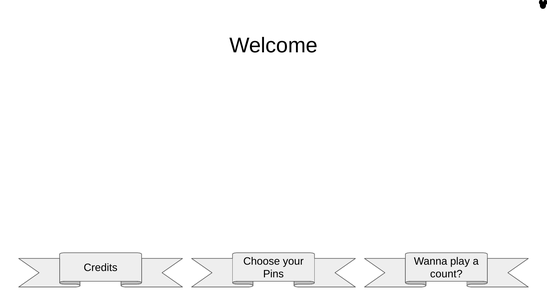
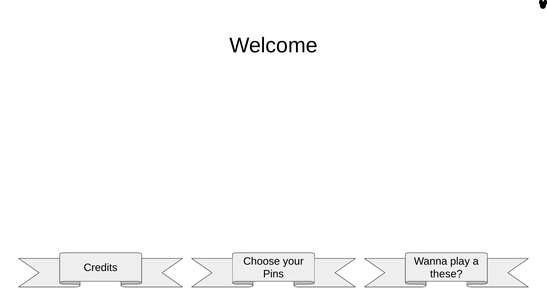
count: count -> these
